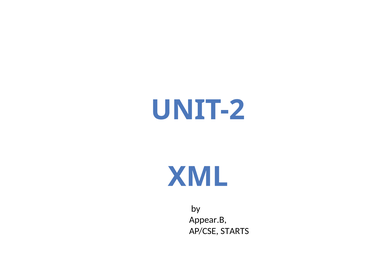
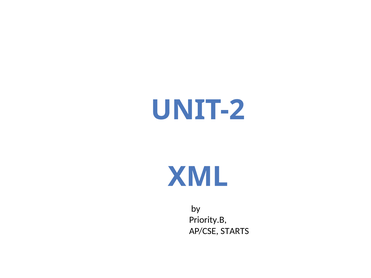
Appear.B: Appear.B -> Priority.B
